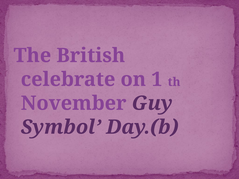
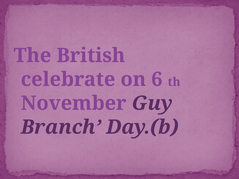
1: 1 -> 6
Symbol: Symbol -> Branch
